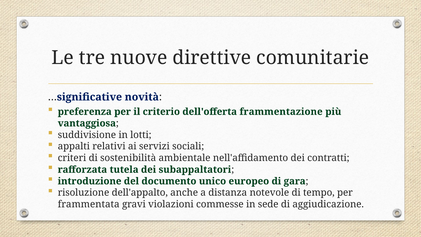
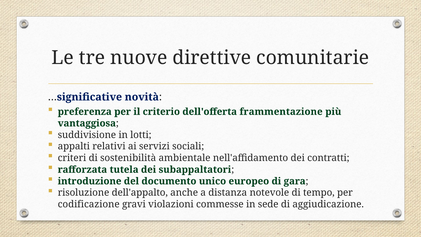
frammentata: frammentata -> codificazione
